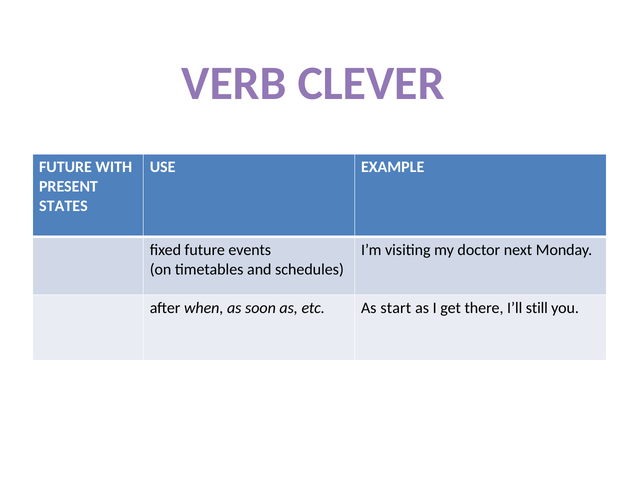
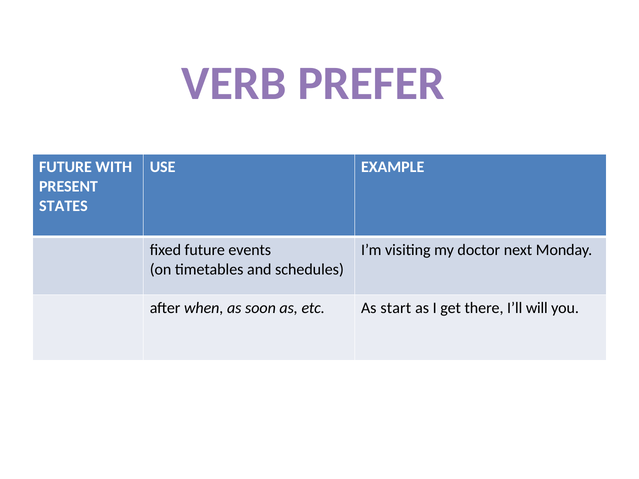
CLEVER: CLEVER -> PREFER
still: still -> will
